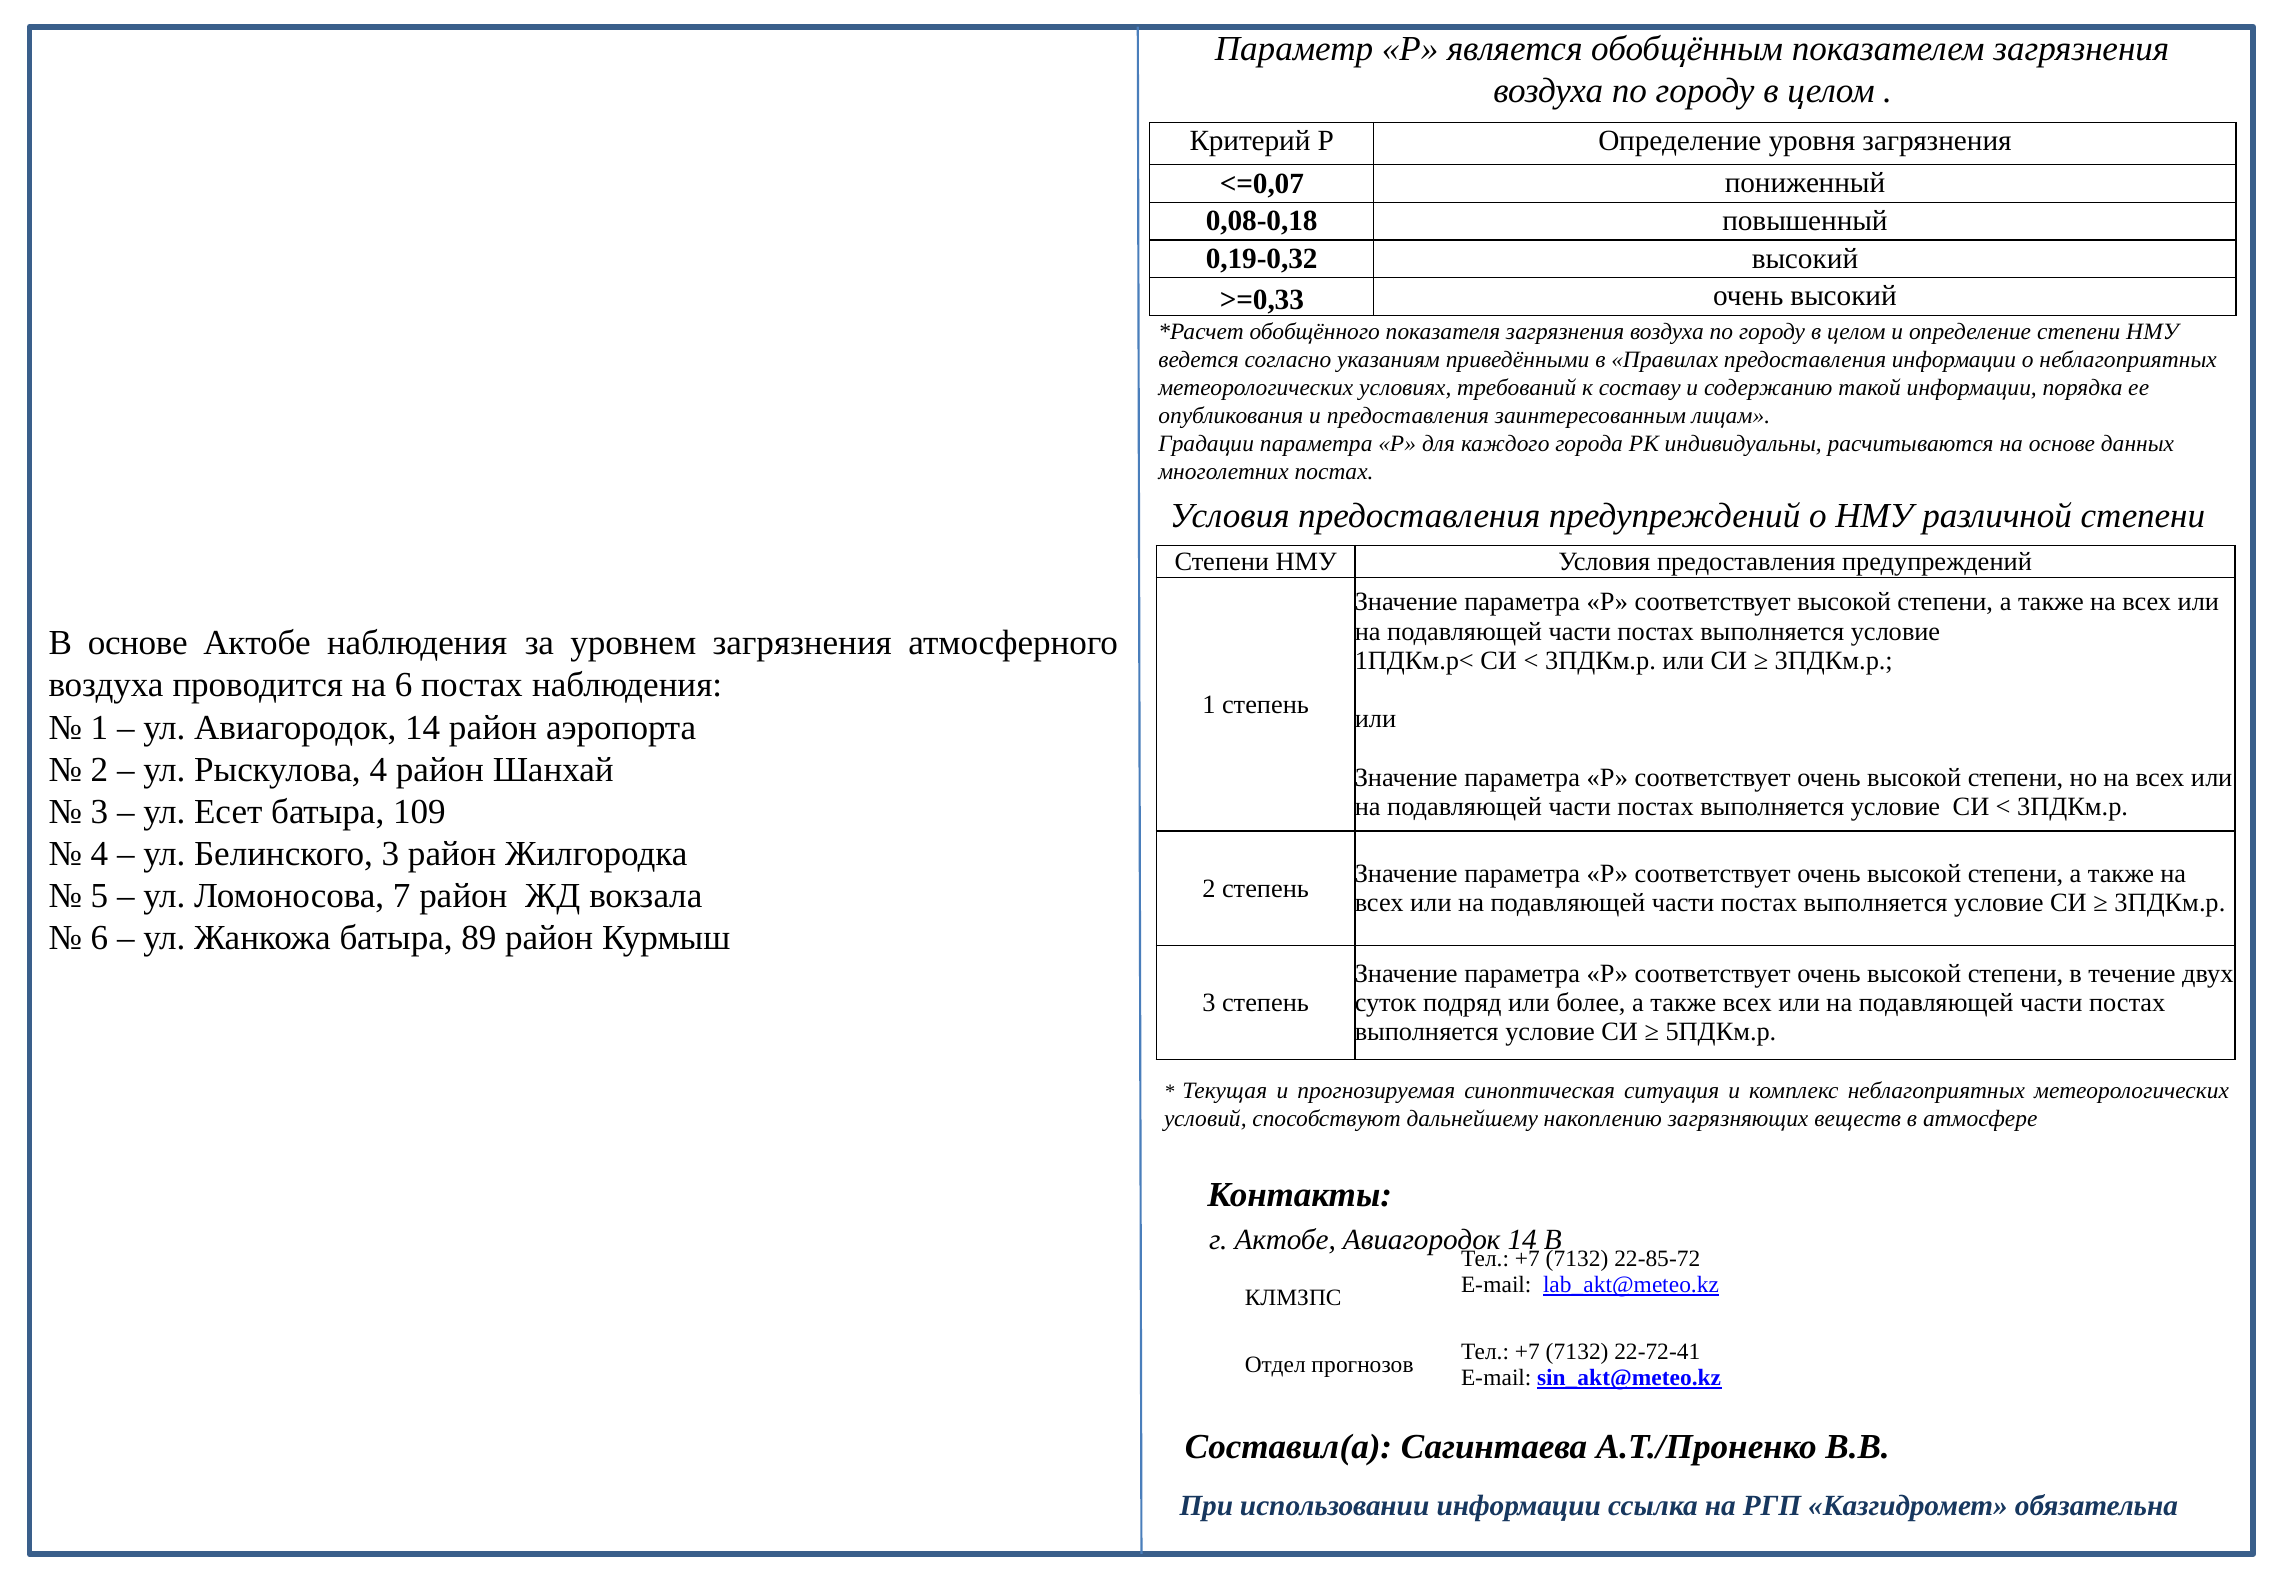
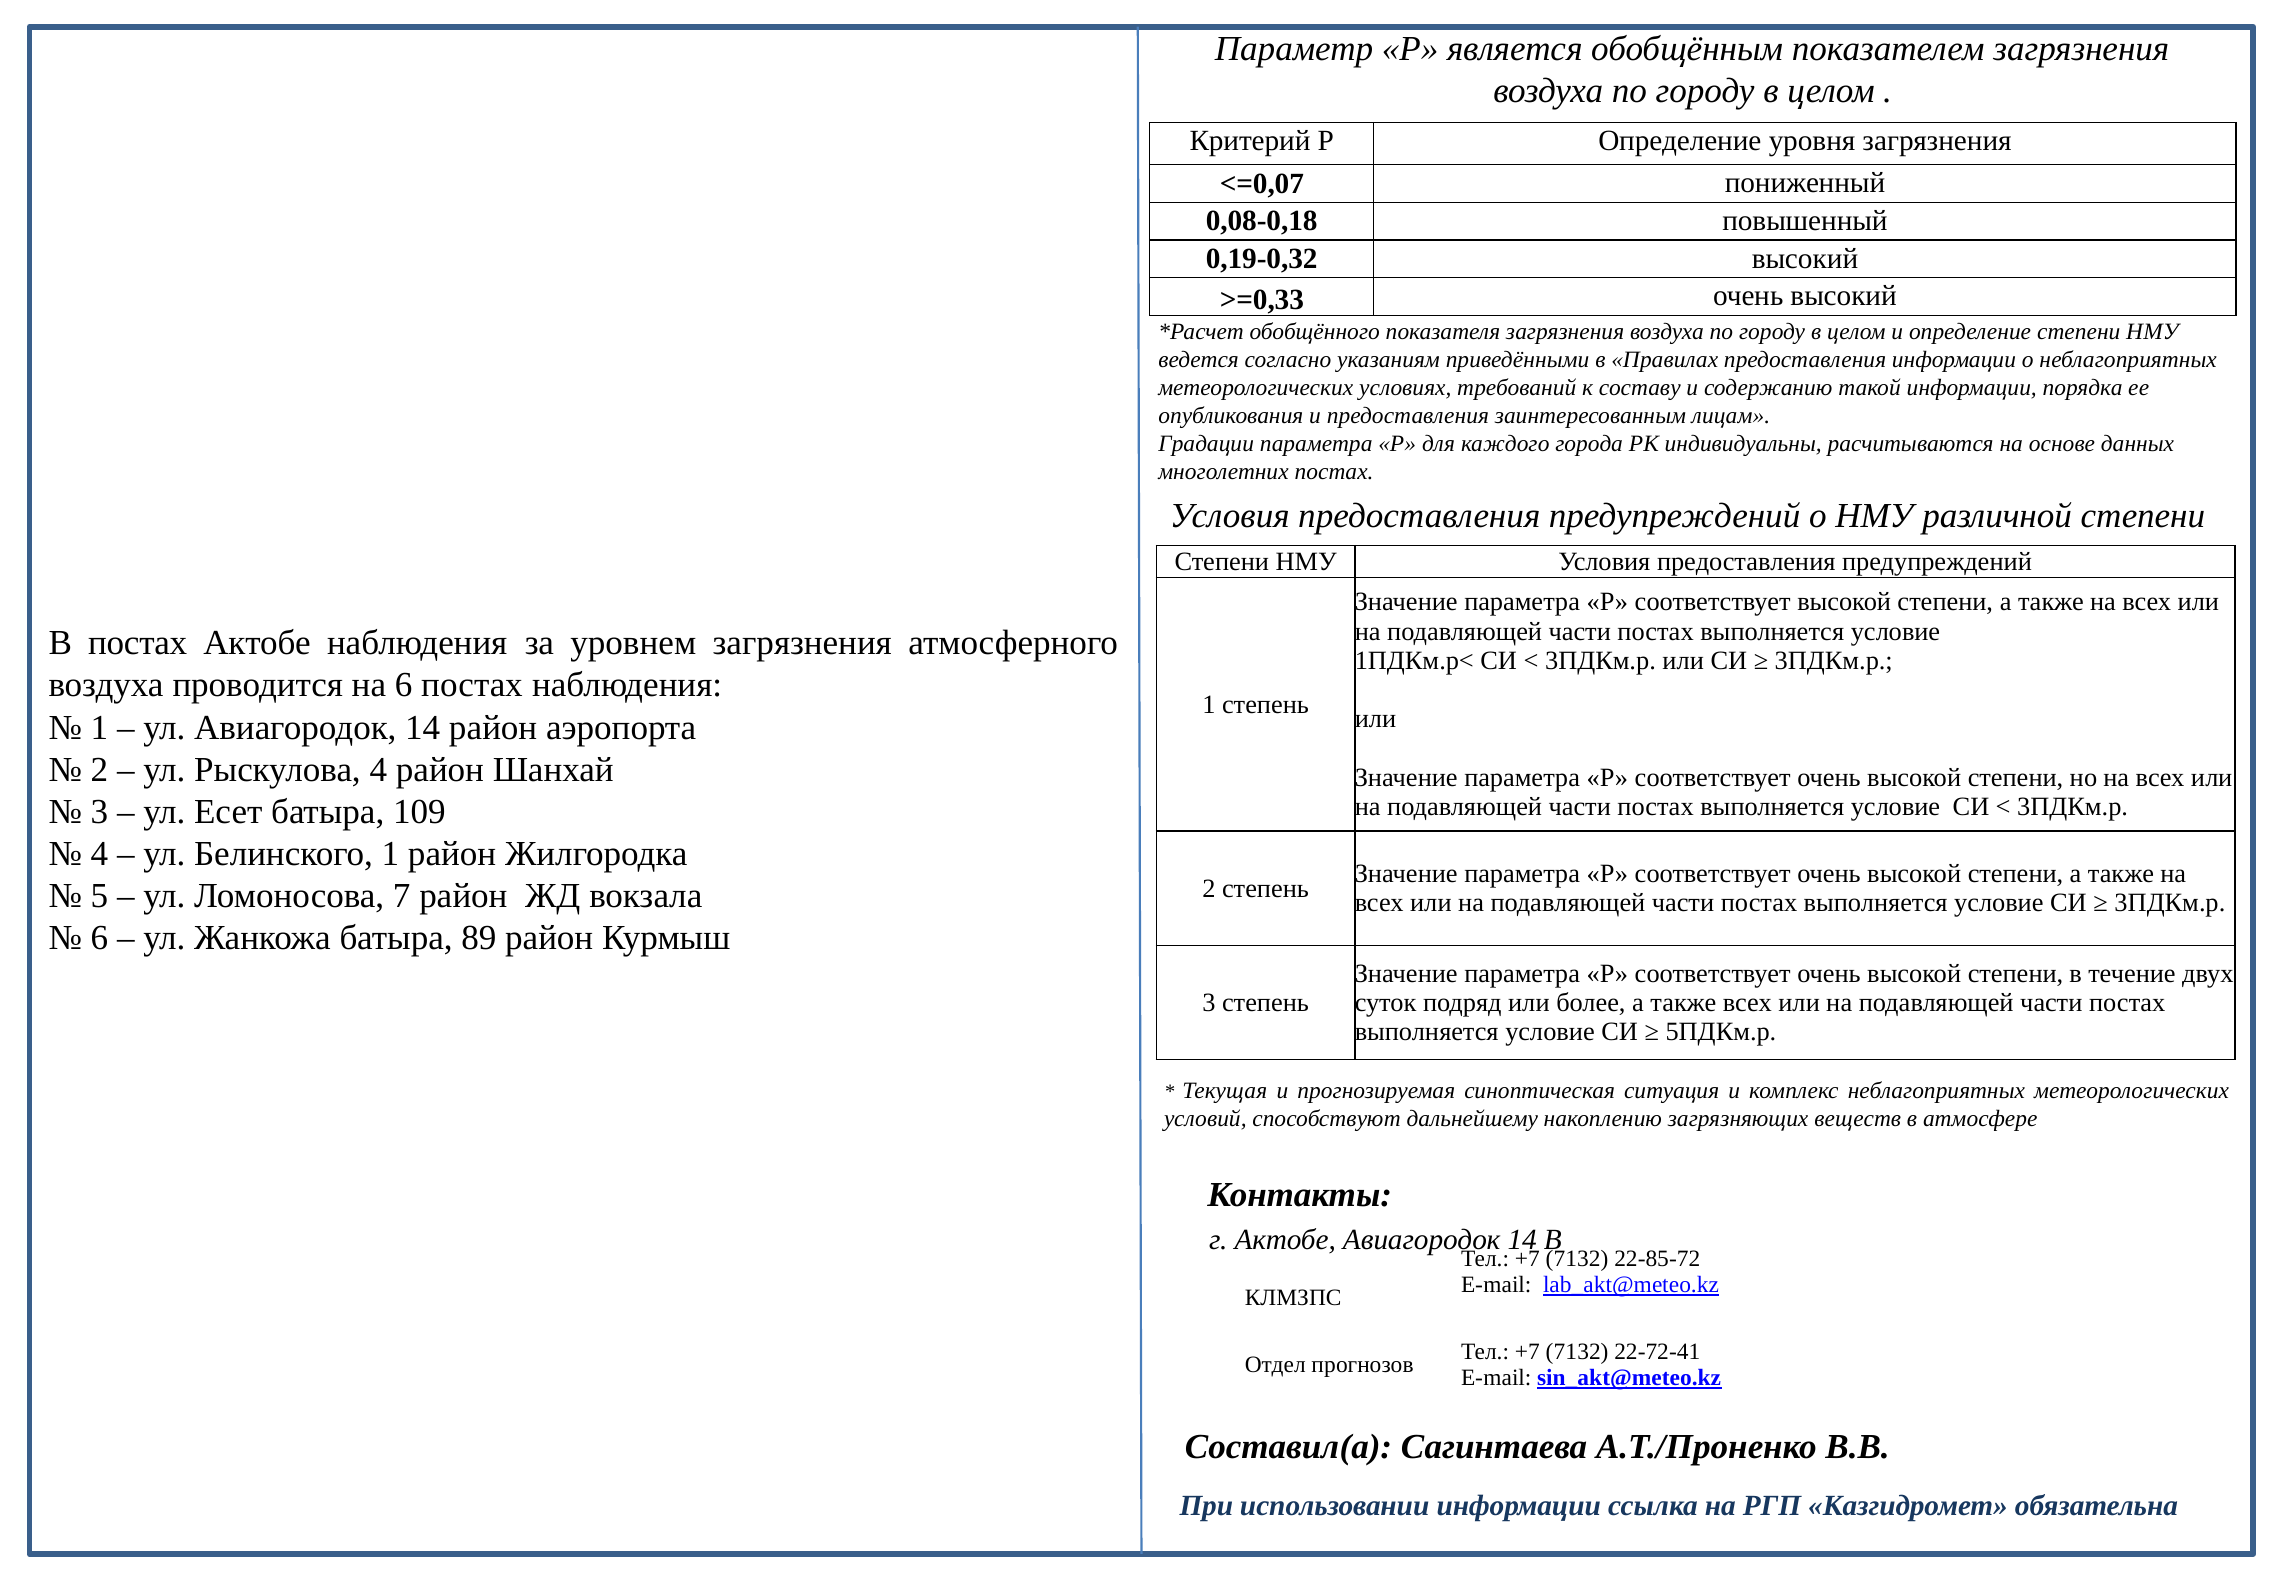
В основе: основе -> постах
Белинского 3: 3 -> 1
